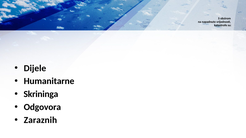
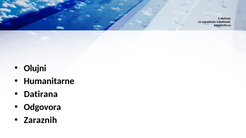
Dijele: Dijele -> Olujni
Skrininga: Skrininga -> Datirana
